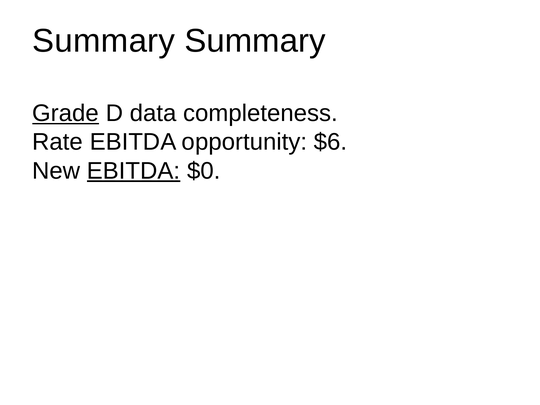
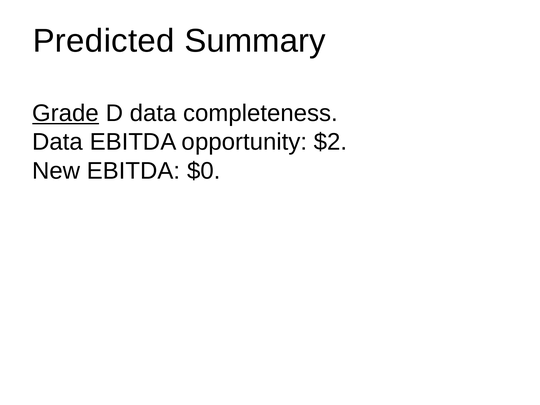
Summary at (104, 41): Summary -> Predicted
Rate at (58, 142): Rate -> Data
$6: $6 -> $2
EBITDA at (134, 171) underline: present -> none
